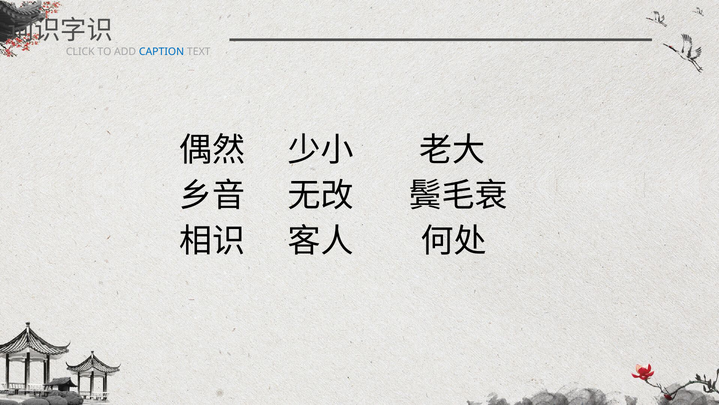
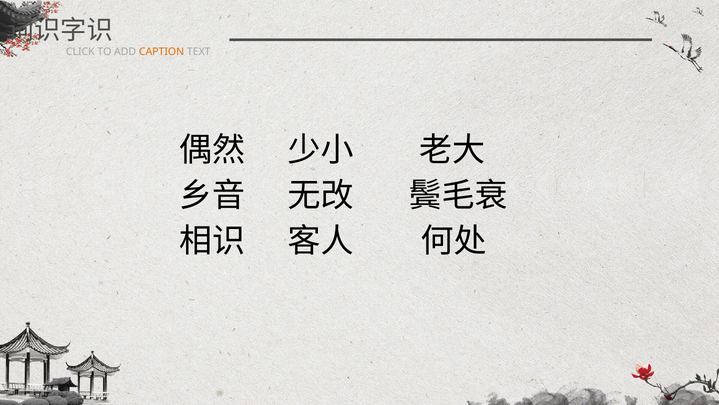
CAPTION colour: blue -> orange
